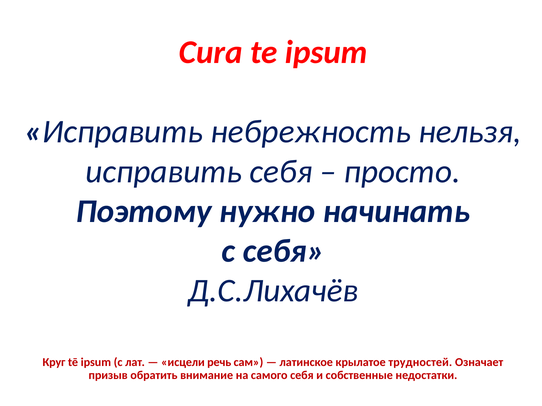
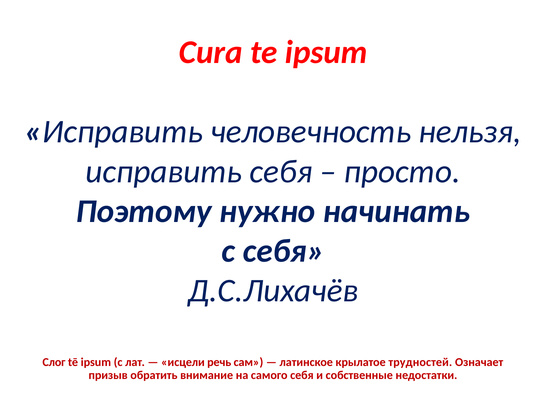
небрежность: небрежность -> человечность
Круг: Круг -> Слог
